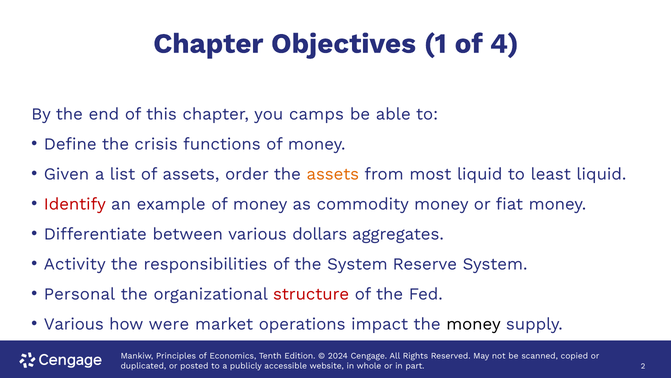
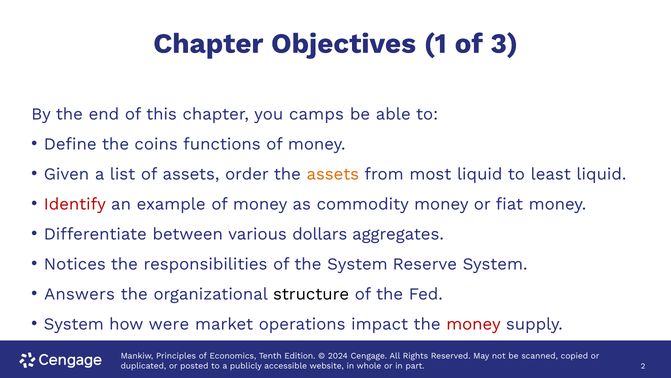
4: 4 -> 3
crisis: crisis -> coins
Activity: Activity -> Notices
Personal: Personal -> Answers
structure colour: red -> black
Various at (74, 324): Various -> System
money at (474, 324) colour: black -> red
